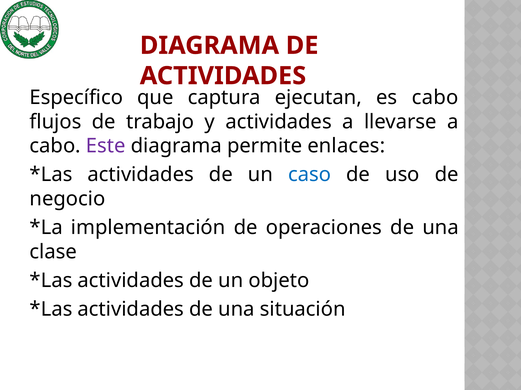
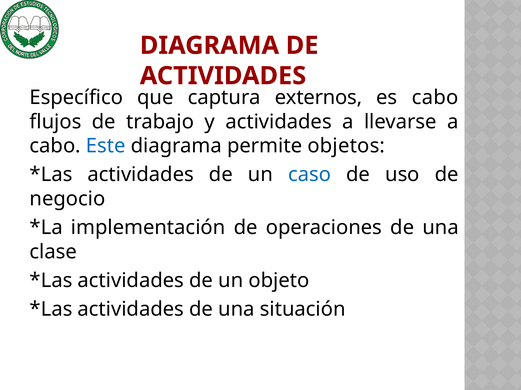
ejecutan: ejecutan -> externos
Este colour: purple -> blue
enlaces: enlaces -> objetos
